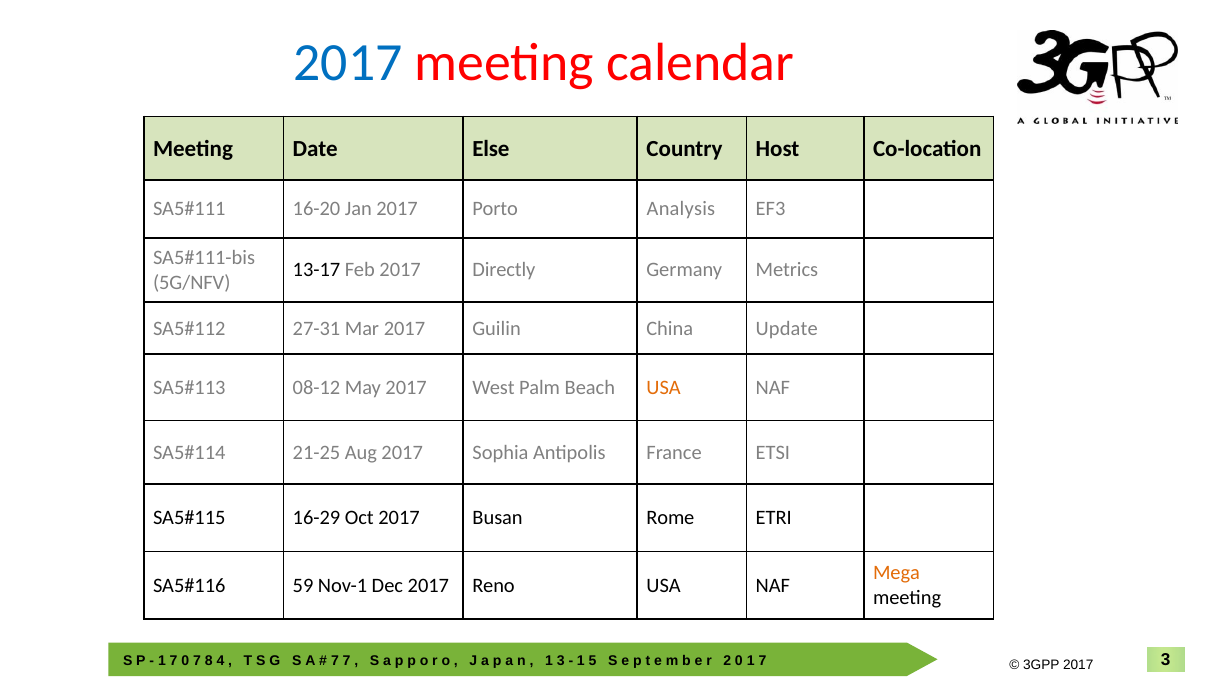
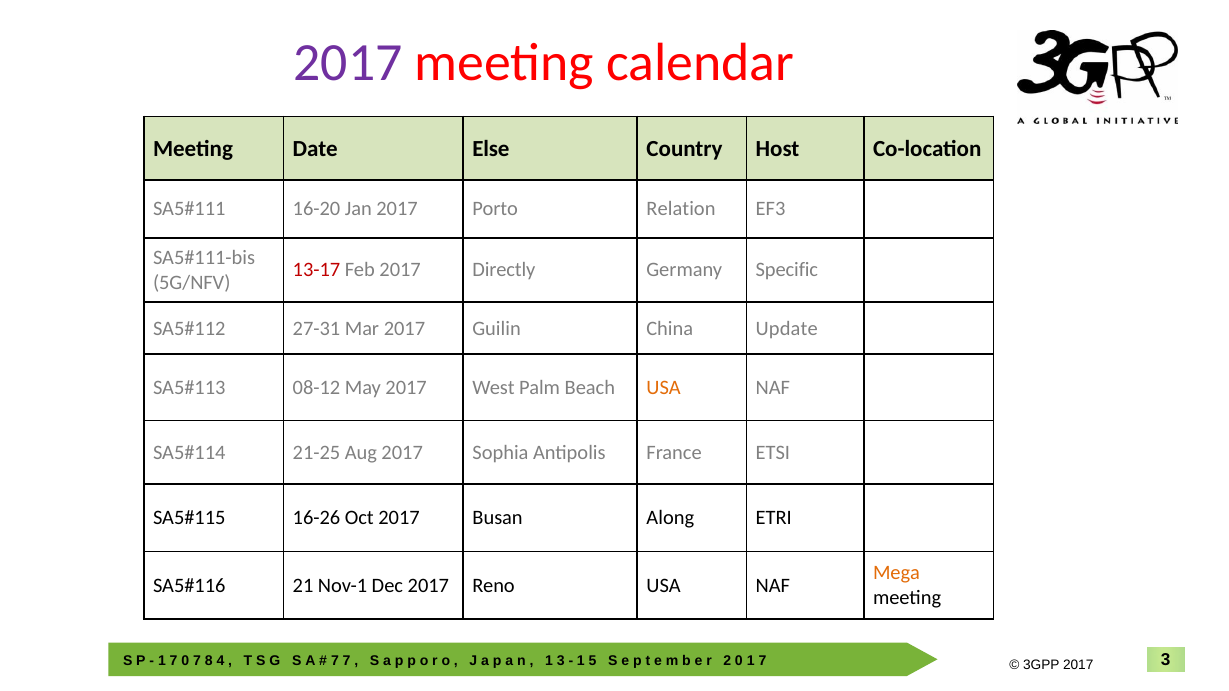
2017 at (348, 63) colour: blue -> purple
Analysis: Analysis -> Relation
13-17 colour: black -> red
Metrics: Metrics -> Specific
16-29: 16-29 -> 16-26
Rome: Rome -> Along
59: 59 -> 21
